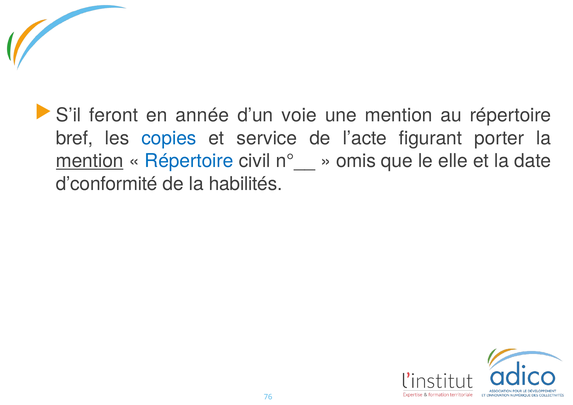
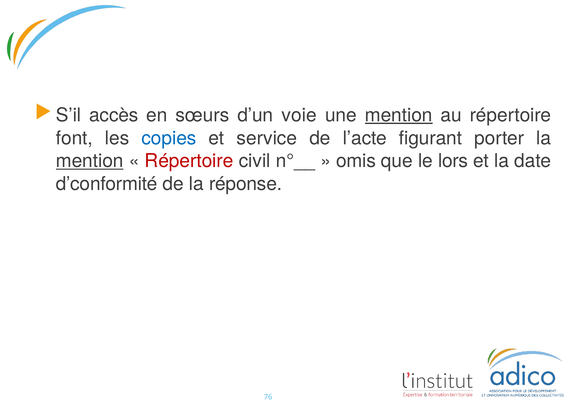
feront: feront -> accès
année: année -> sœurs
mention at (399, 115) underline: none -> present
bref: bref -> font
Répertoire at (189, 161) colour: blue -> red
elle: elle -> lors
habilités: habilités -> réponse
